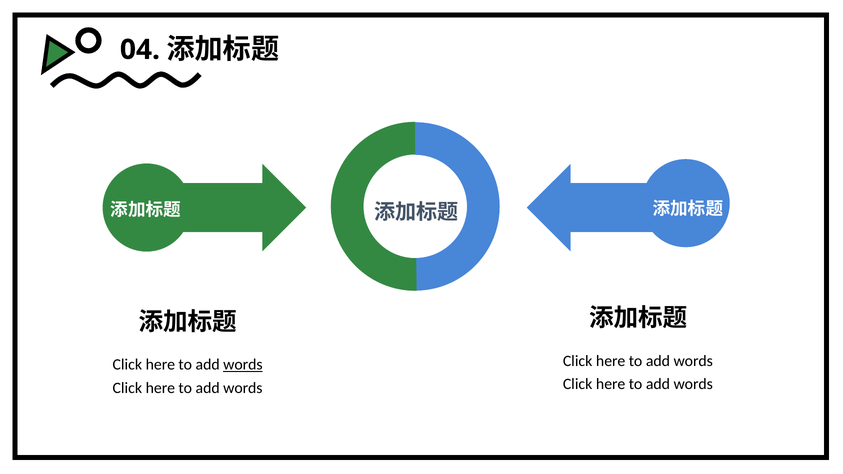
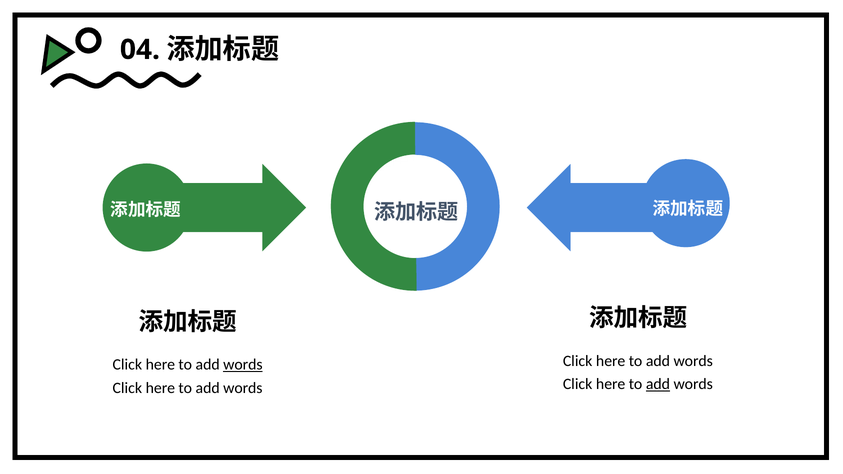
add at (658, 384) underline: none -> present
